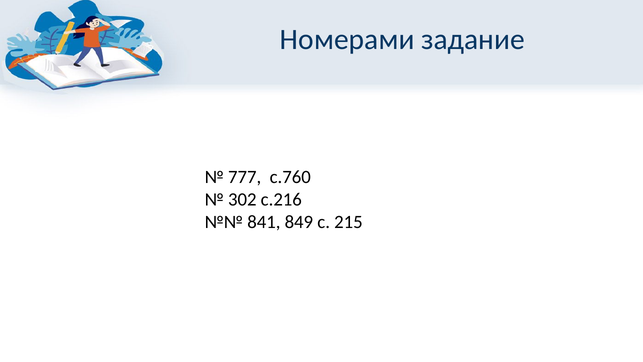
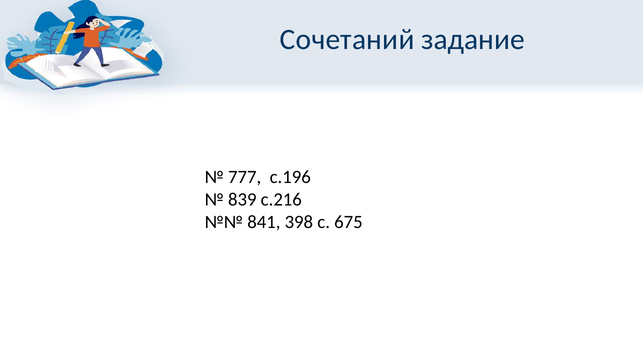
Номерами: Номерами -> Сочетаний
с.760: с.760 -> с.196
302: 302 -> 839
849: 849 -> 398
215: 215 -> 675
